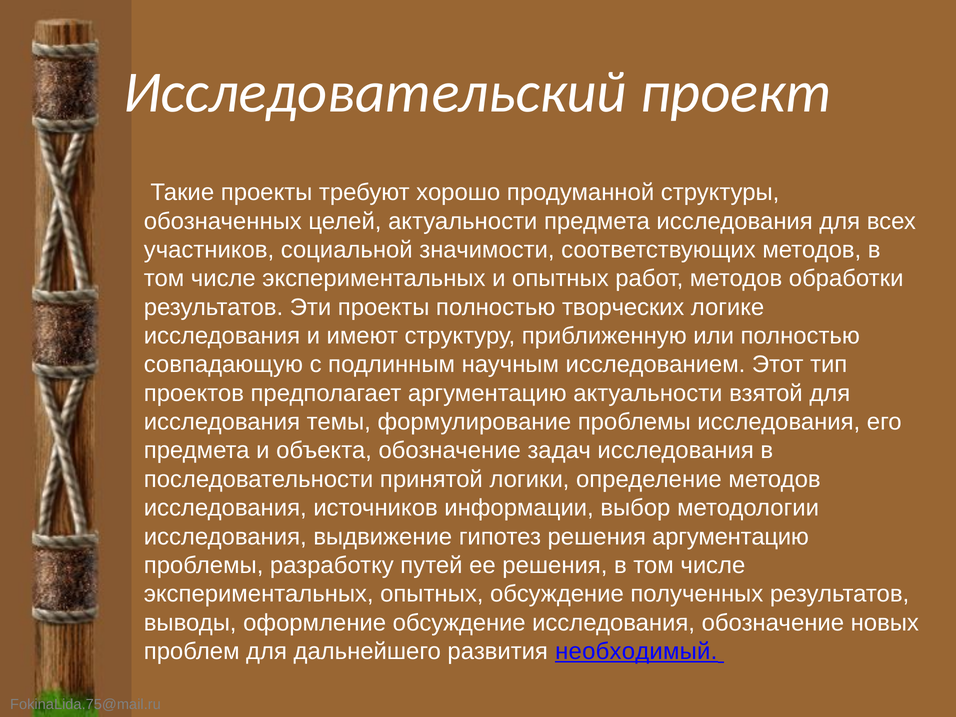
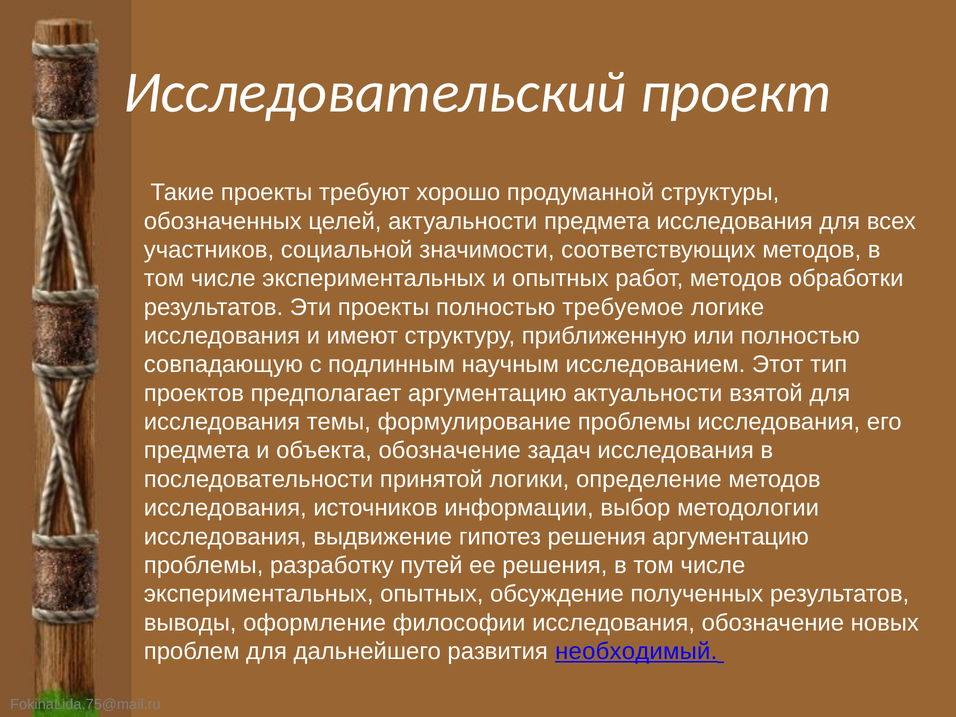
творческих: творческих -> требуемое
оформление обсуждение: обсуждение -> философии
